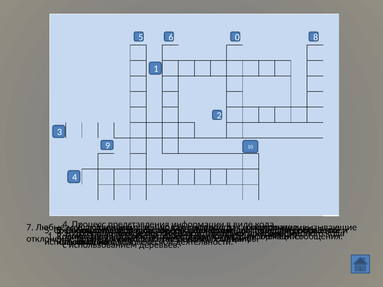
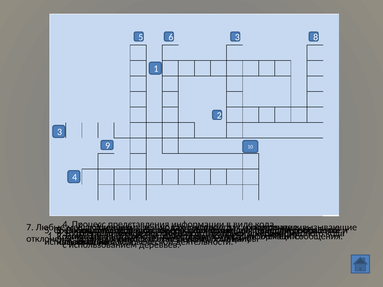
6 0: 0 -> 3
